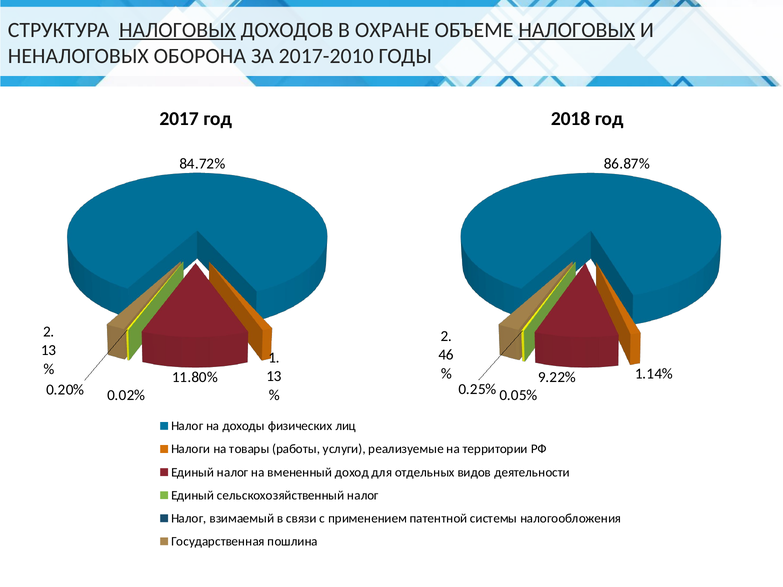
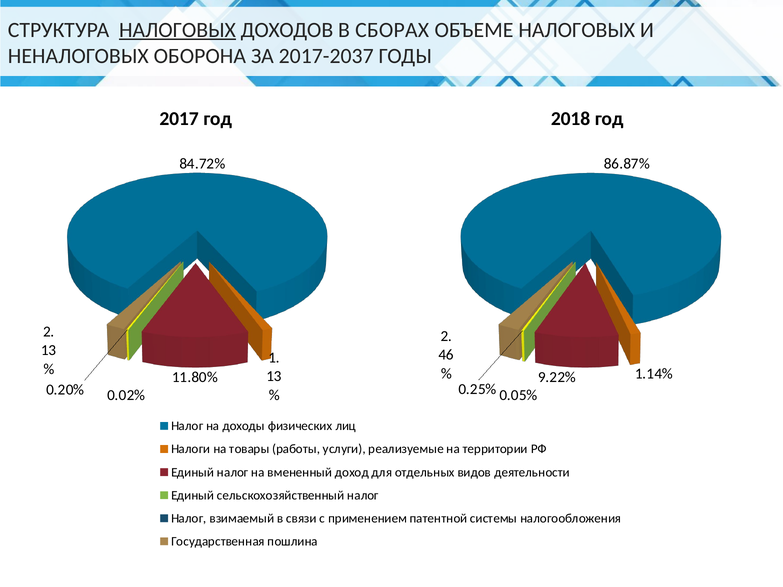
ОХРАНЕ: ОХРАНЕ -> СБОРАХ
НАЛОГОВЫХ at (577, 30) underline: present -> none
2017-2010: 2017-2010 -> 2017-2037
